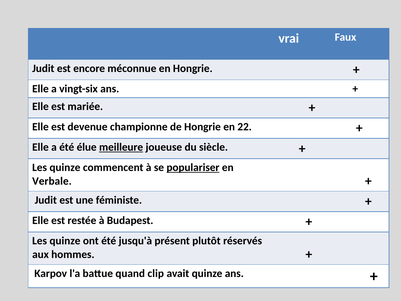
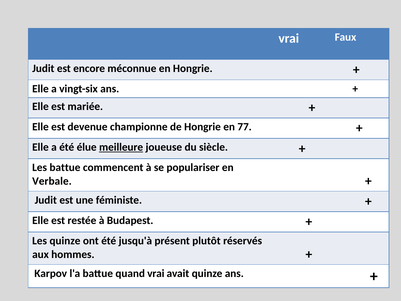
22: 22 -> 77
quinze at (65, 167): quinze -> battue
populariser underline: present -> none
quand clip: clip -> vrai
